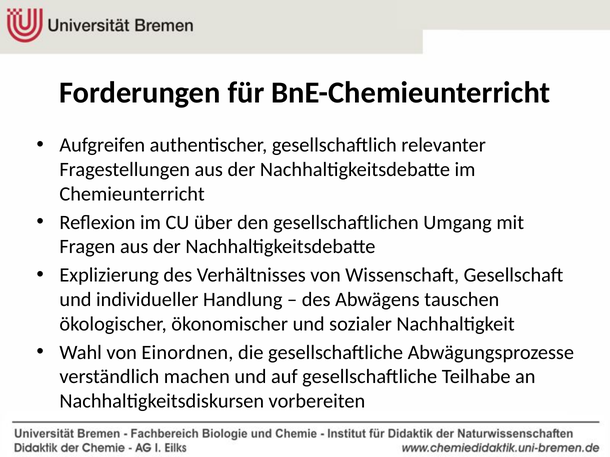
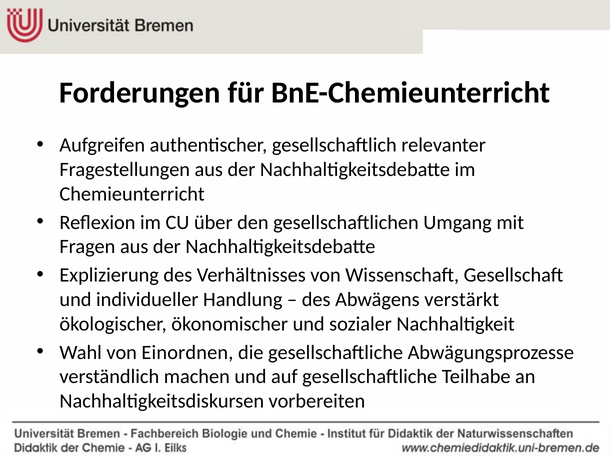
tauschen: tauschen -> verstärkt
